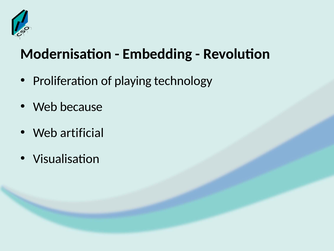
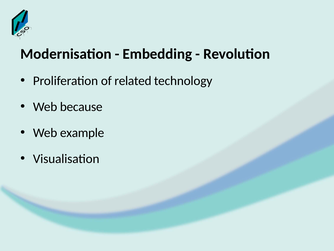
playing: playing -> related
artificial: artificial -> example
